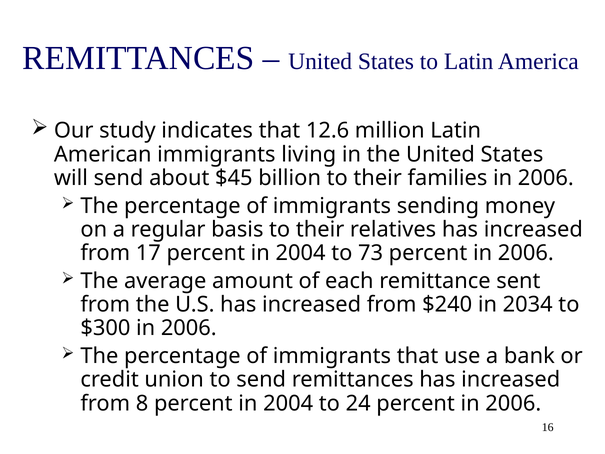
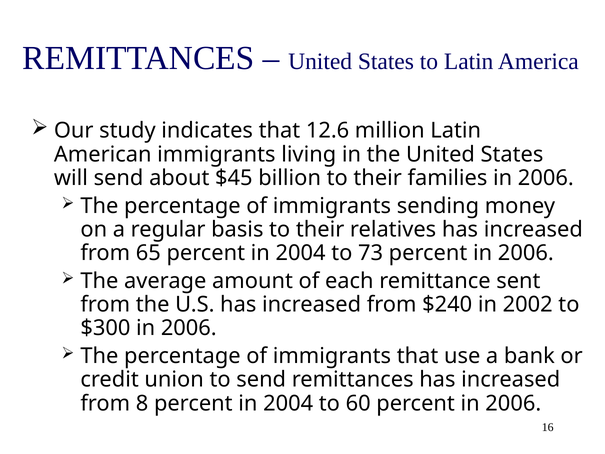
17: 17 -> 65
2034: 2034 -> 2002
24: 24 -> 60
